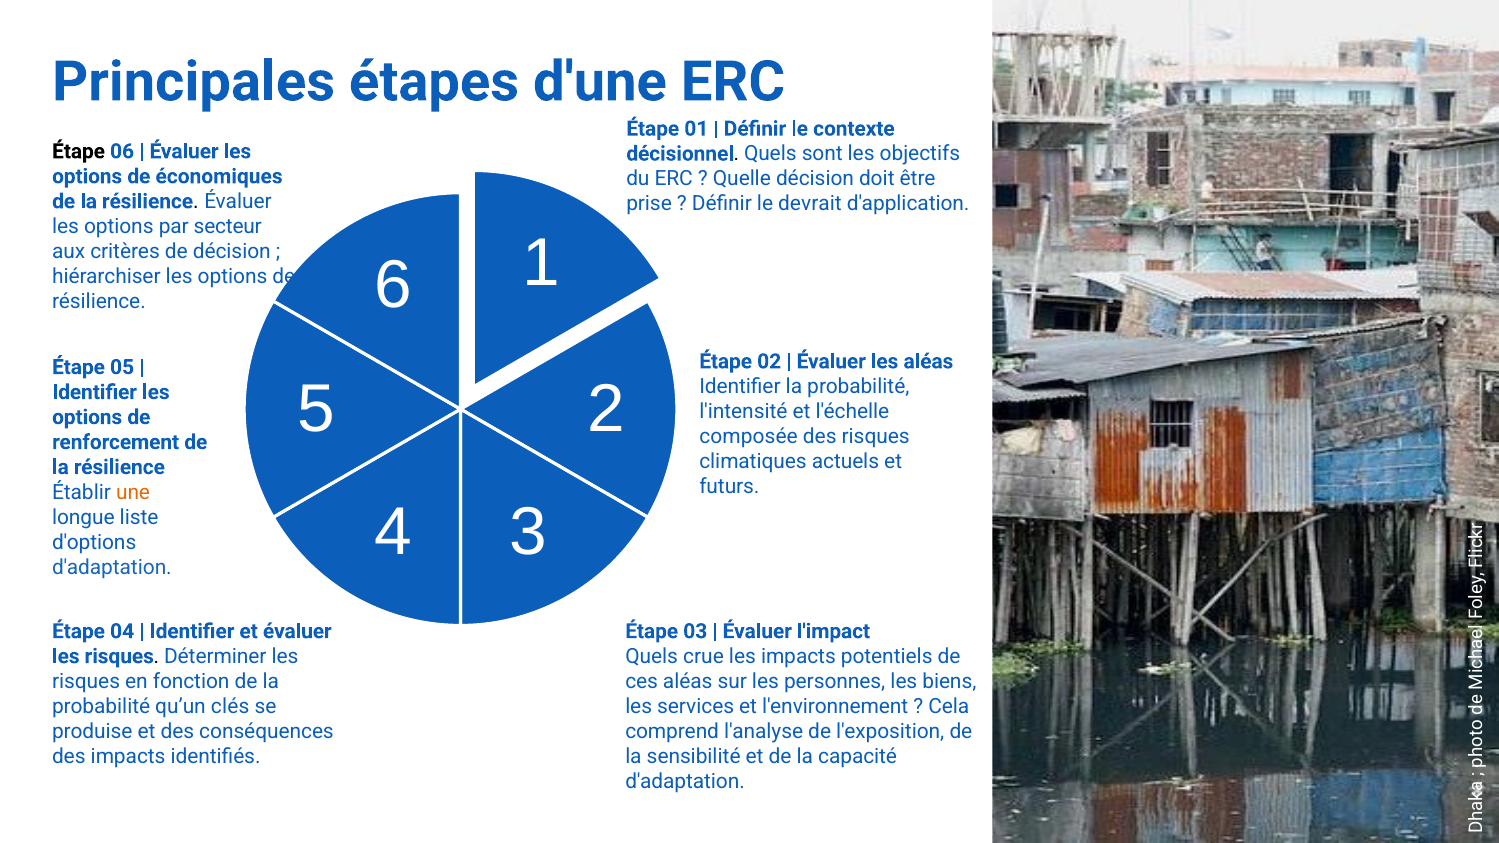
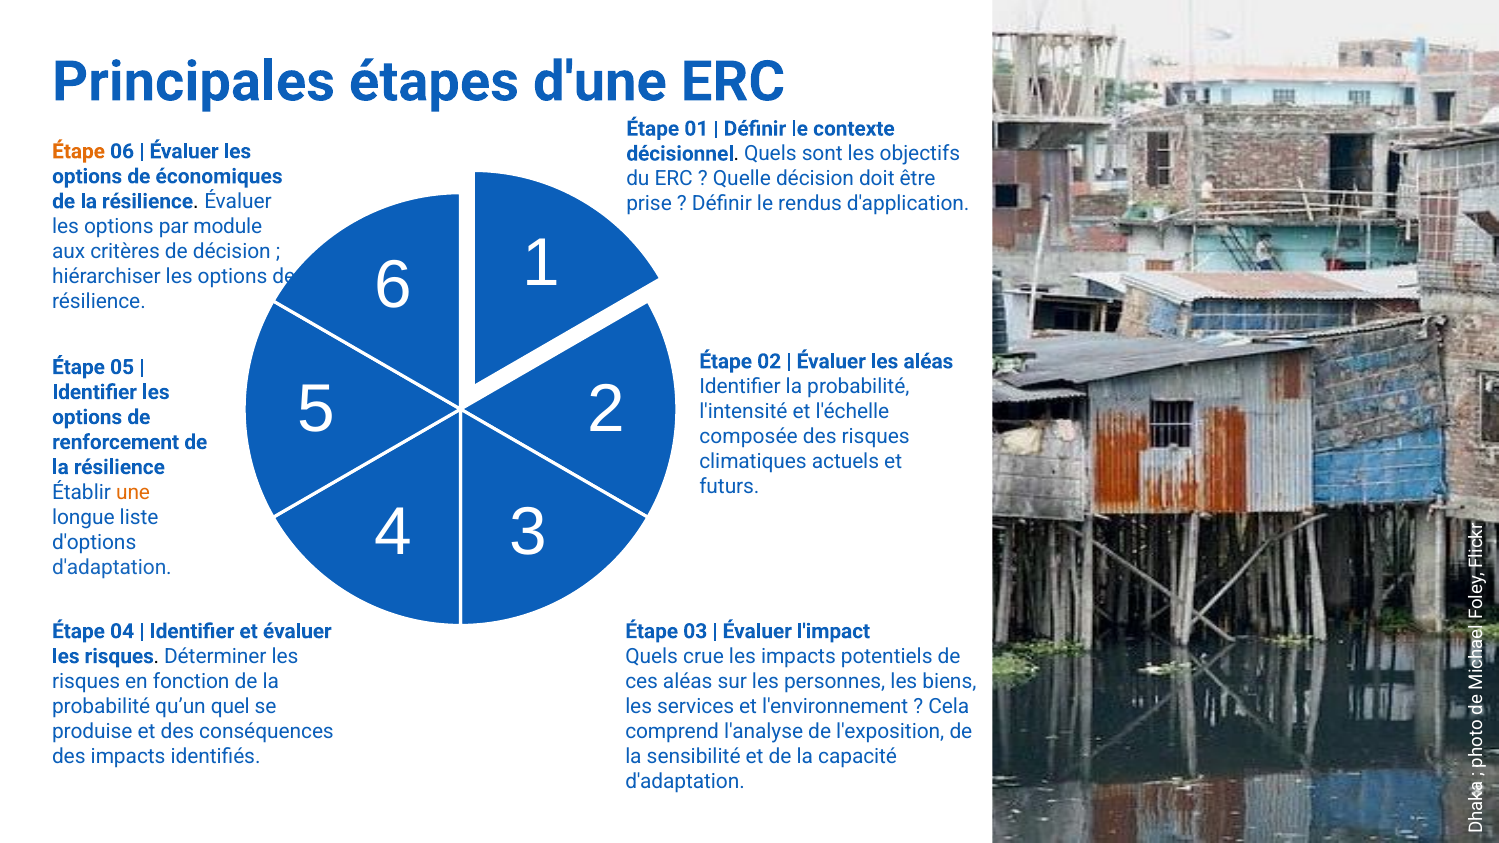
Étape at (79, 151) colour: black -> orange
devrait: devrait -> rendus
secteur: secteur -> module
clés: clés -> quel
